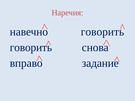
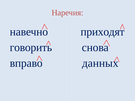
говорить at (102, 32): говорить -> приходят
задание: задание -> данных
